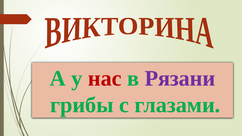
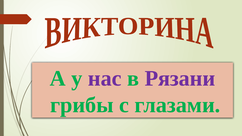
нас colour: red -> purple
